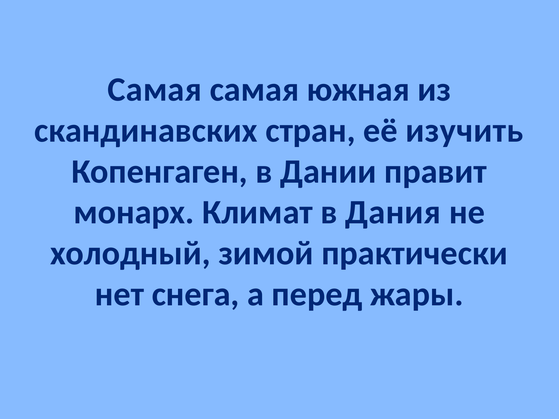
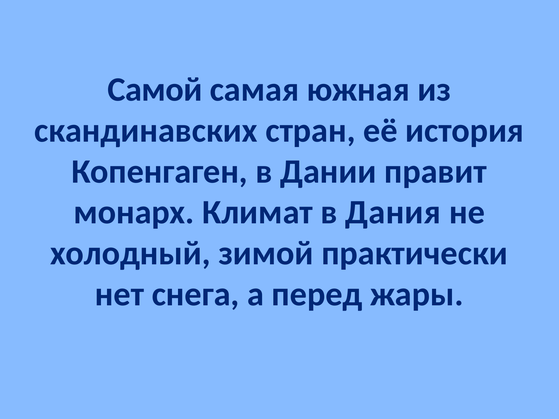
Самая at (155, 90): Самая -> Самой
изучить: изучить -> история
